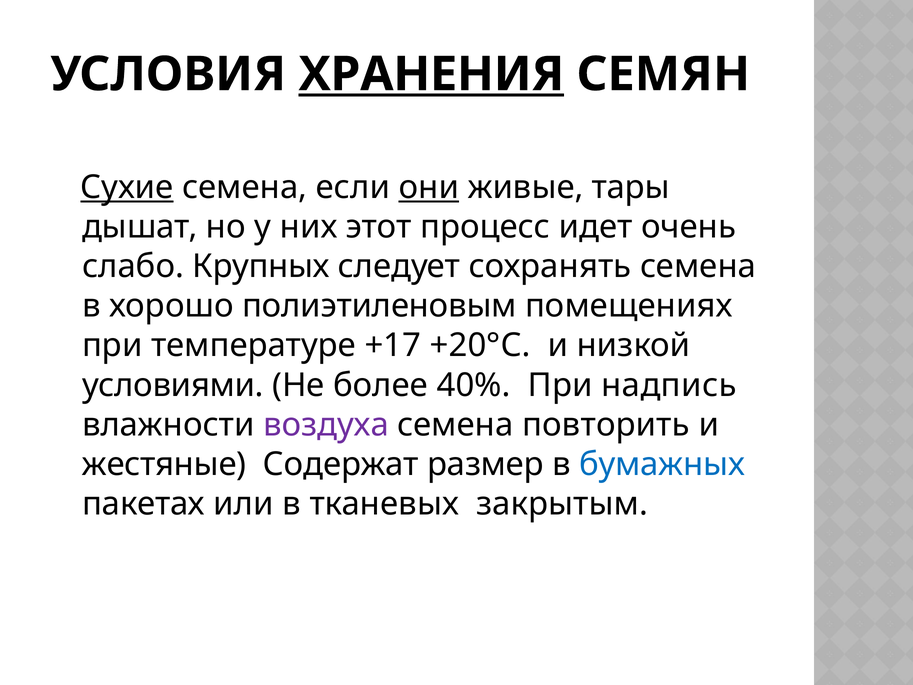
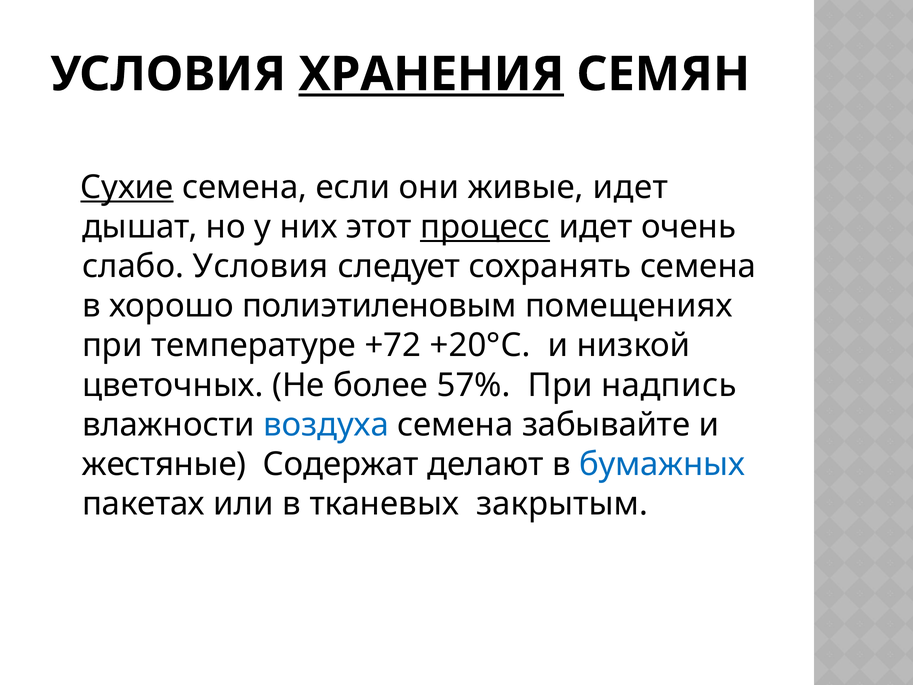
они underline: present -> none
живые тары: тары -> идет
процесс underline: none -> present
слабо Крупных: Крупных -> Условия
+17: +17 -> +72
условиями: условиями -> цветочных
40%: 40% -> 57%
воздуха colour: purple -> blue
повторить: повторить -> забывайте
размер: размер -> делают
